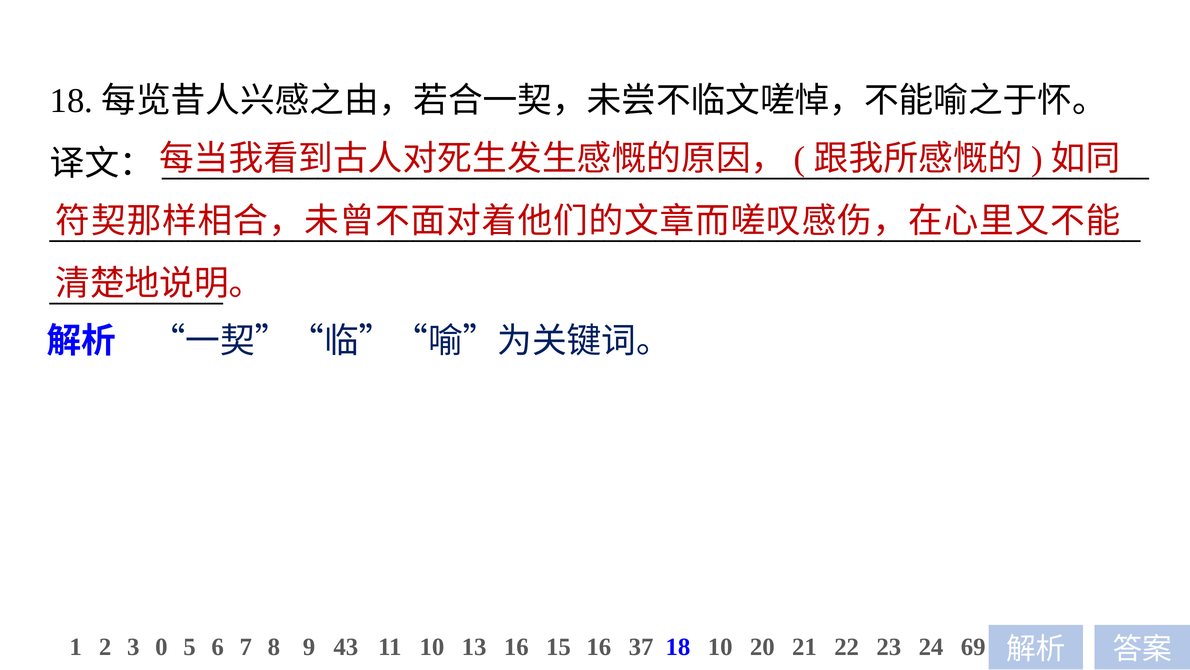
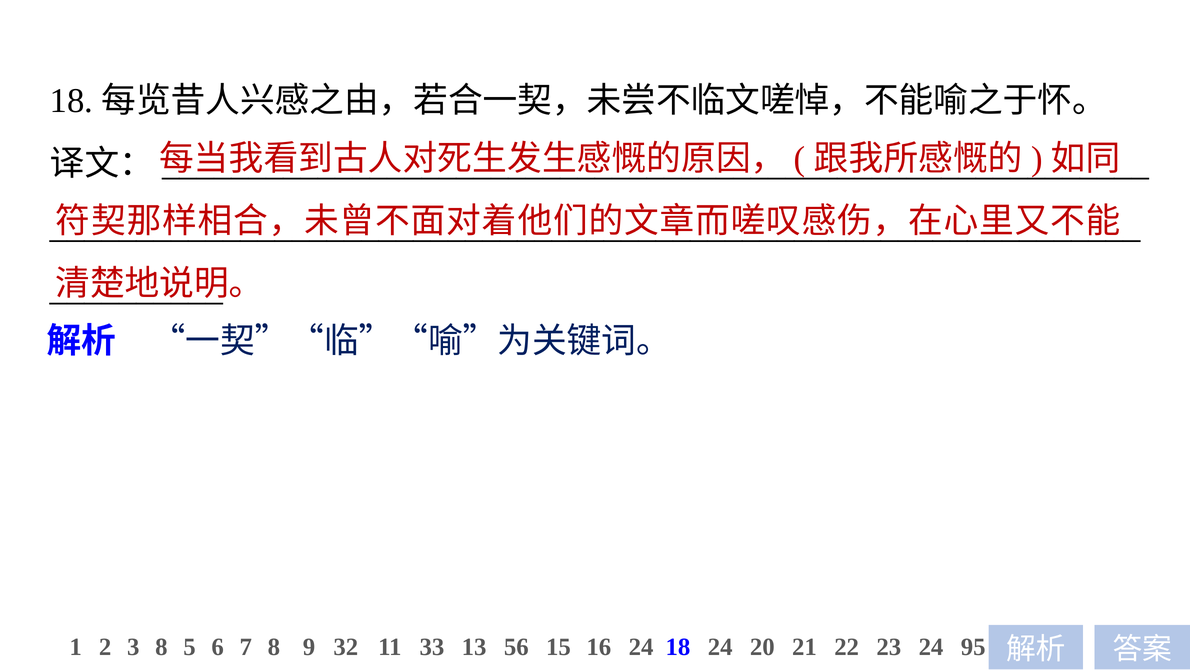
3 0: 0 -> 8
43: 43 -> 32
11 10: 10 -> 33
13 16: 16 -> 56
16 37: 37 -> 24
18 10: 10 -> 24
69: 69 -> 95
